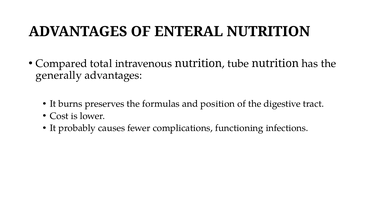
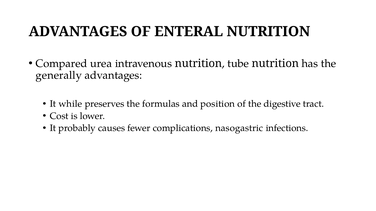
total: total -> urea
burns: burns -> while
functioning: functioning -> nasogastric
